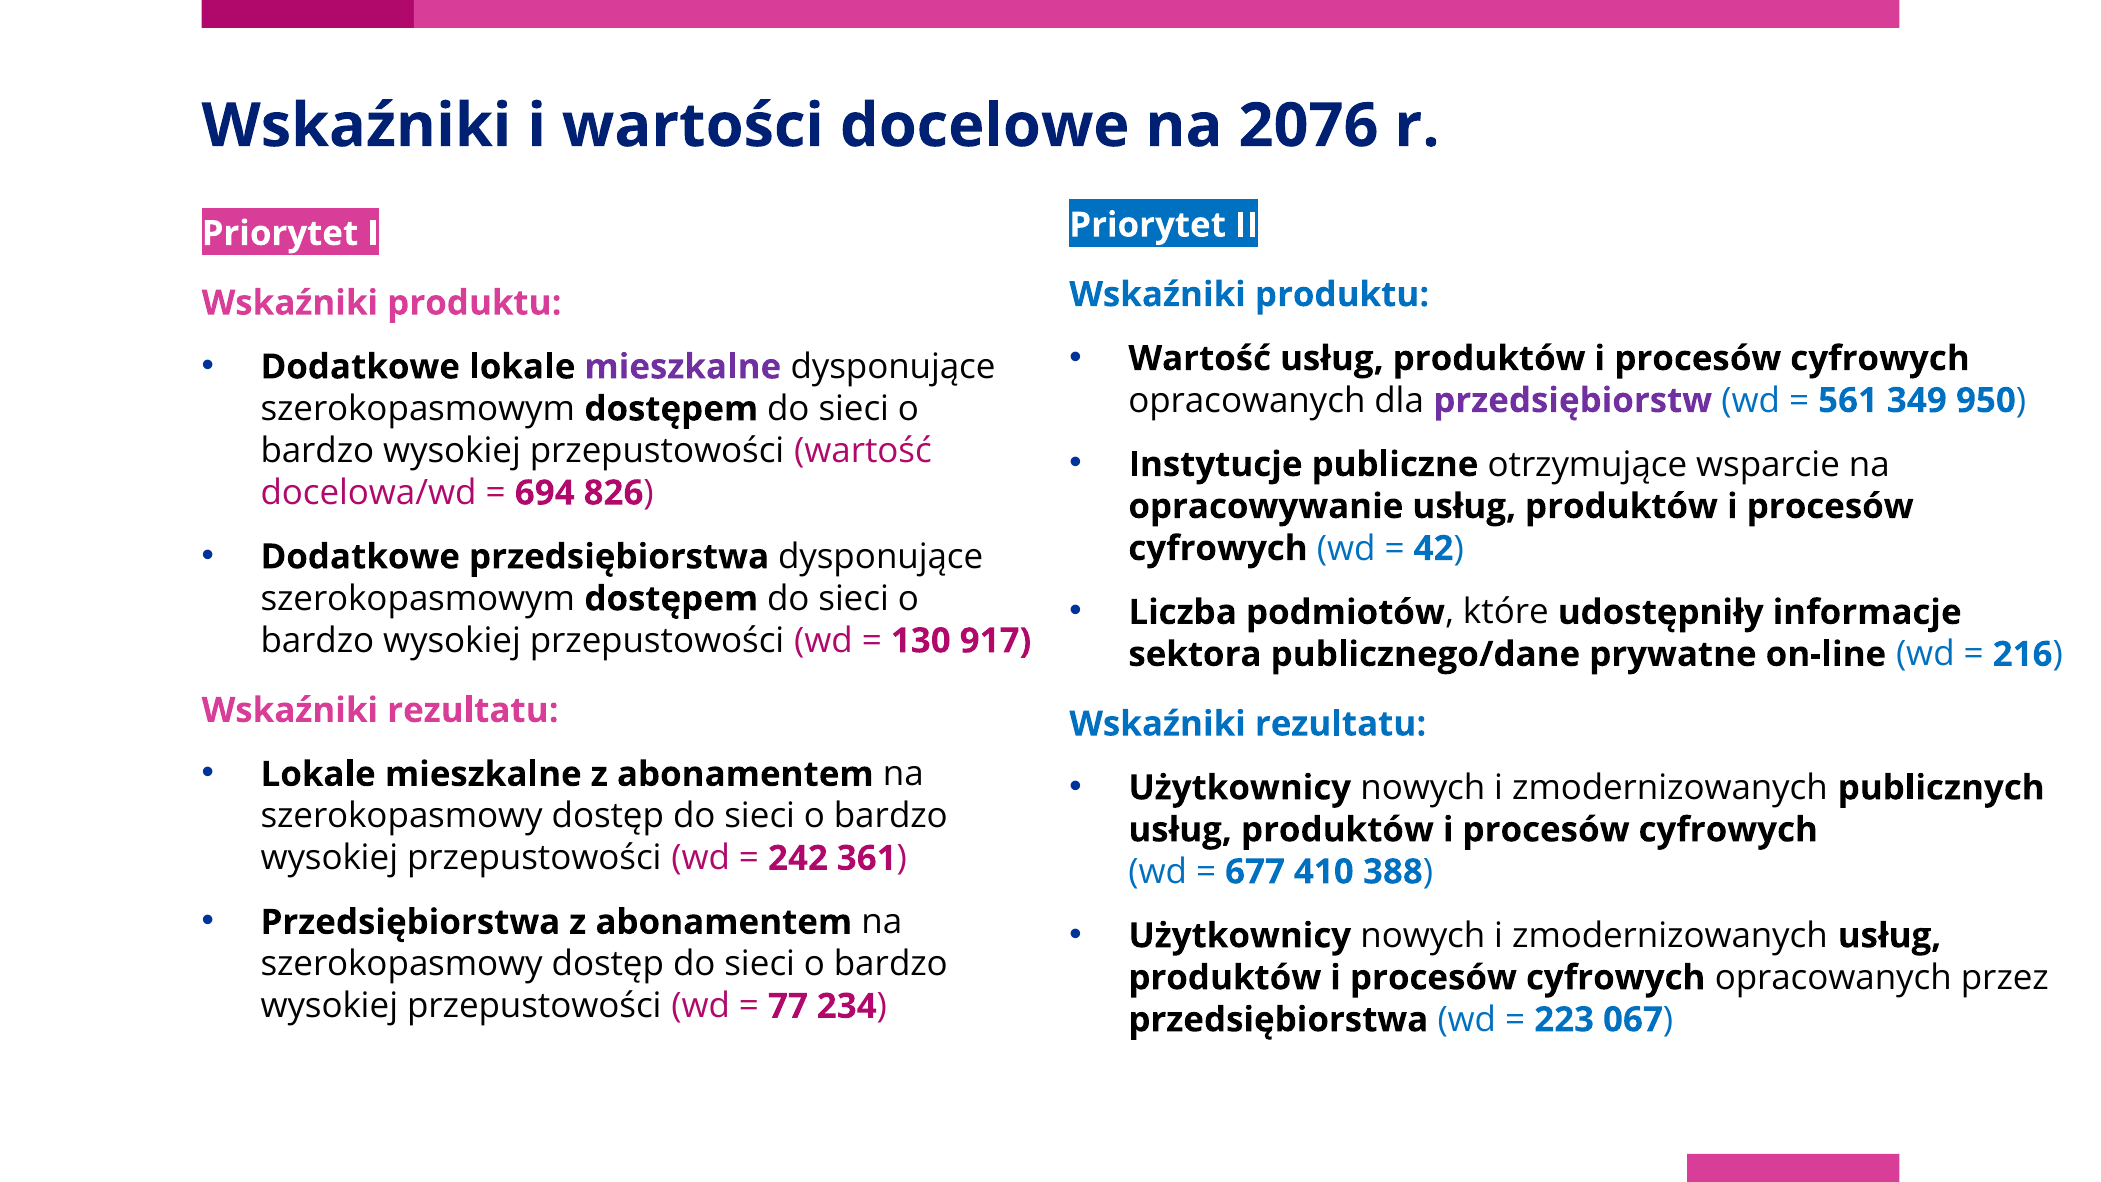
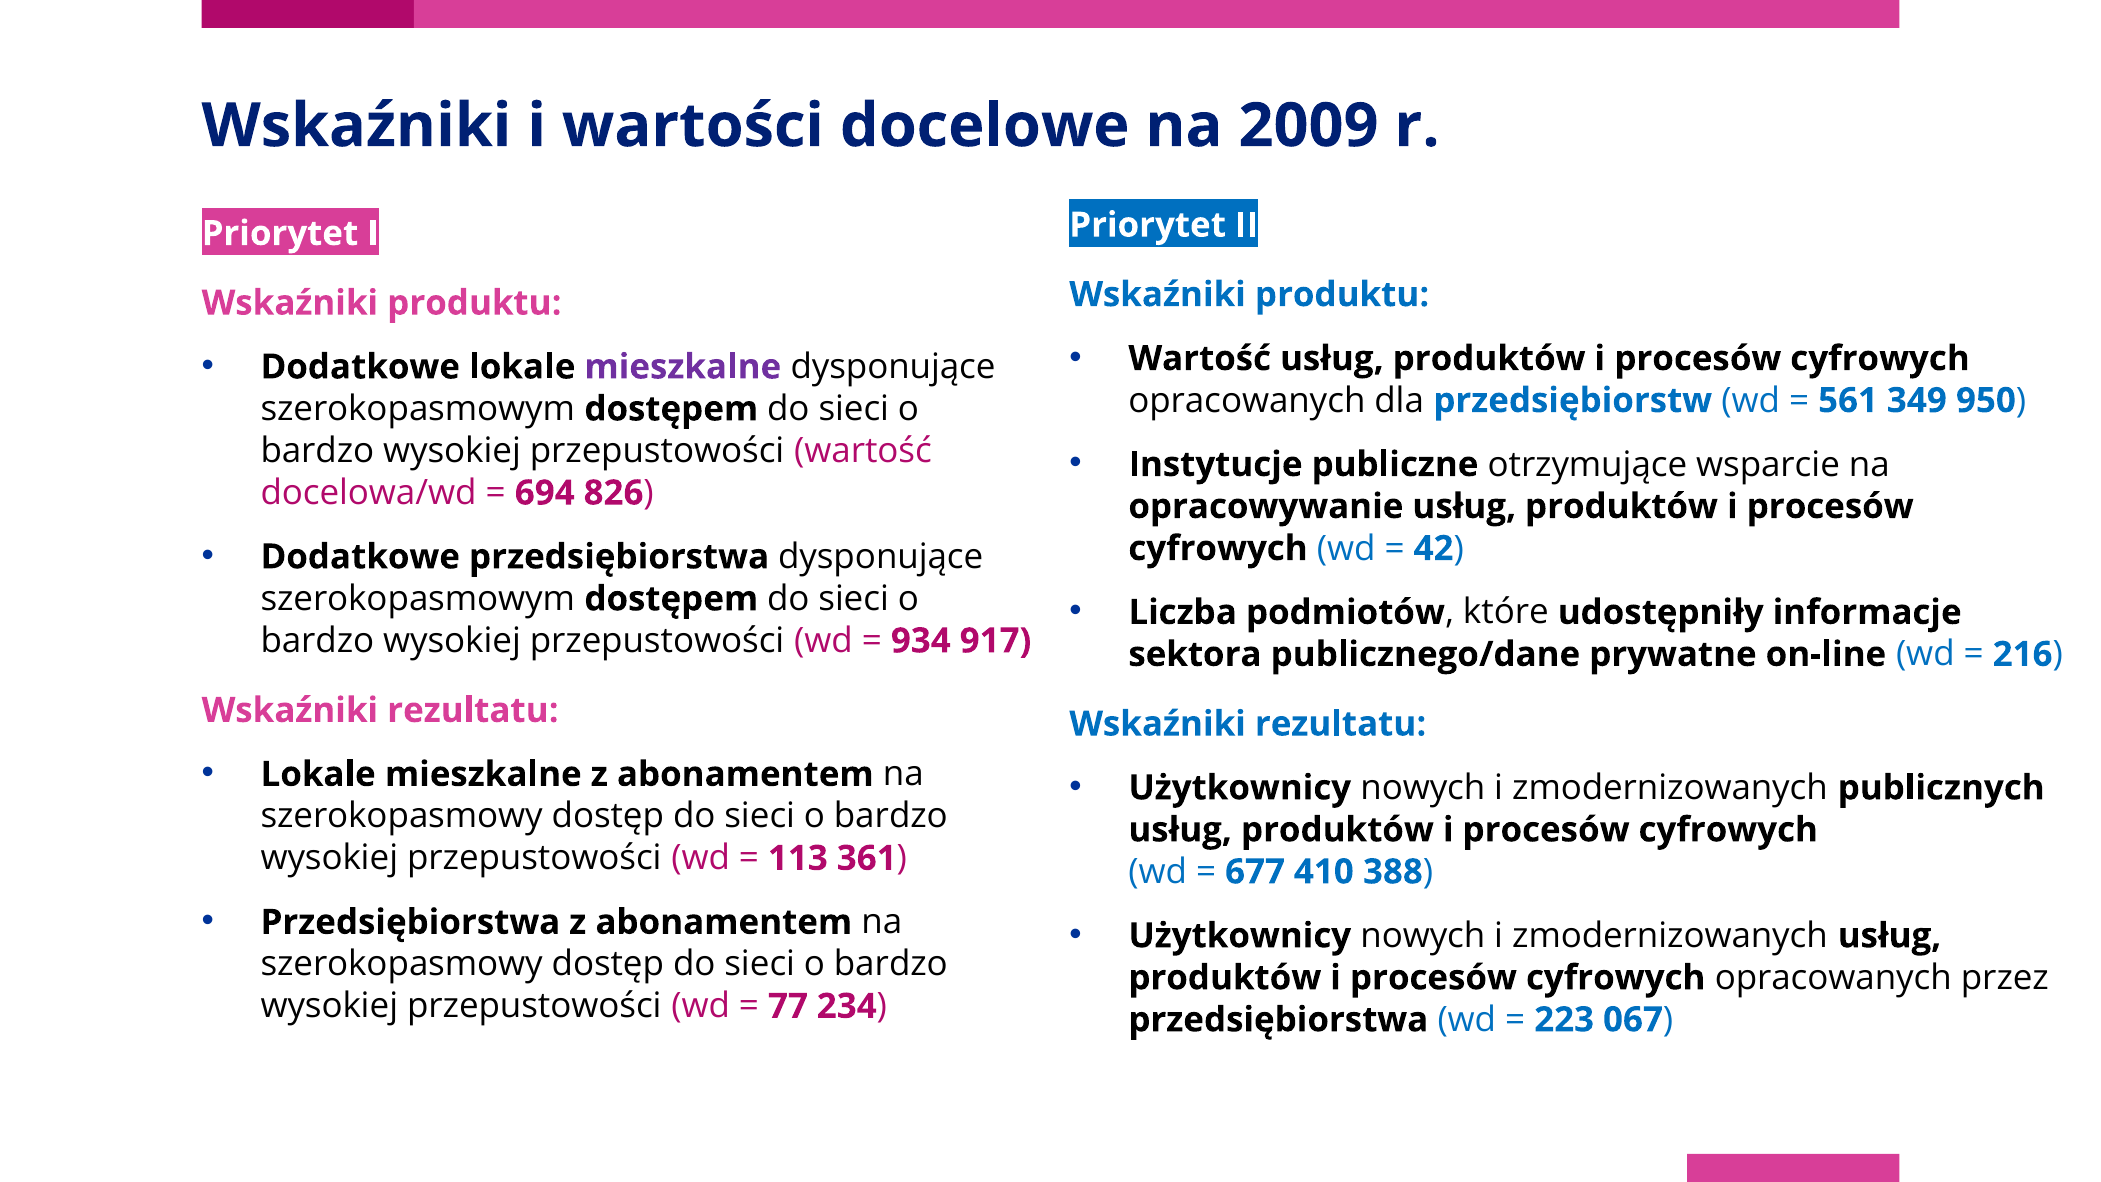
2076: 2076 -> 2009
przedsiębiorstw colour: purple -> blue
130: 130 -> 934
242: 242 -> 113
